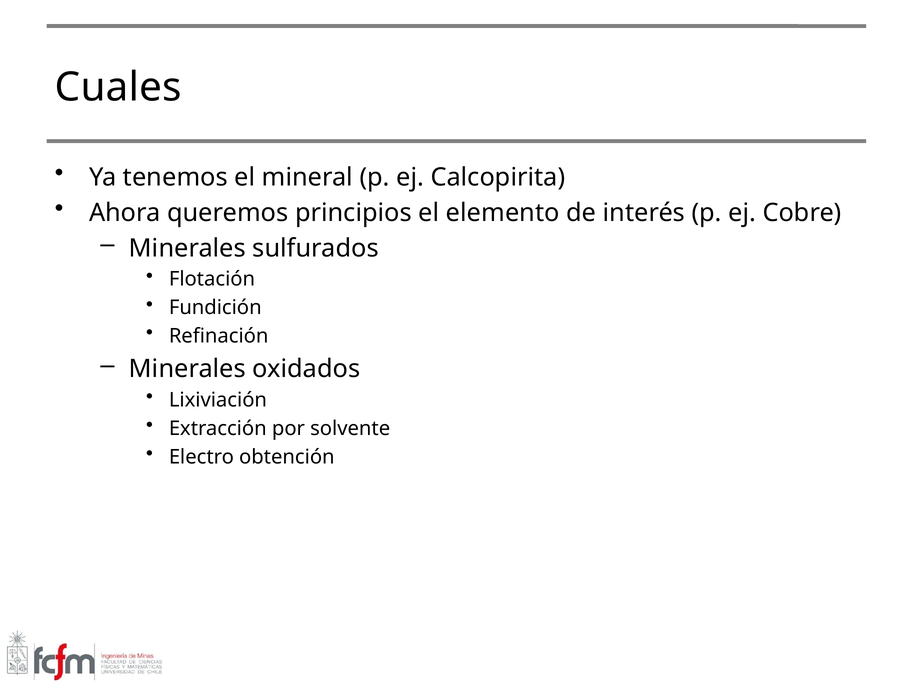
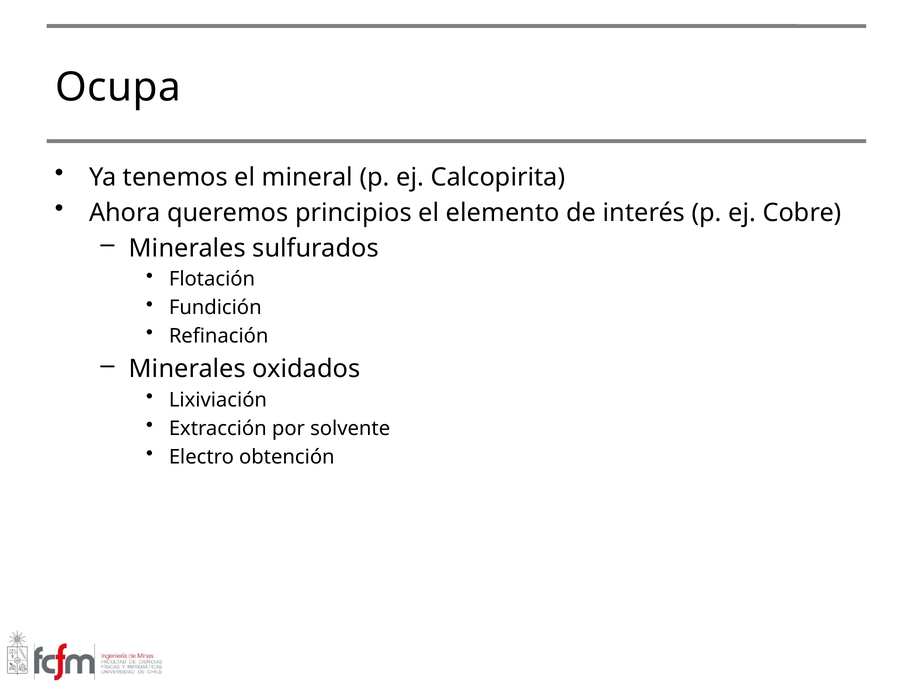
Cuales: Cuales -> Ocupa
